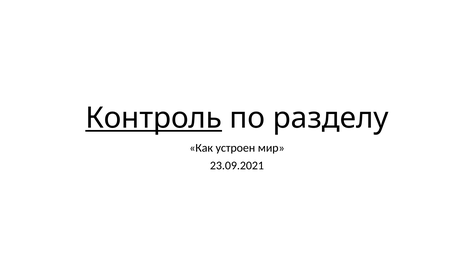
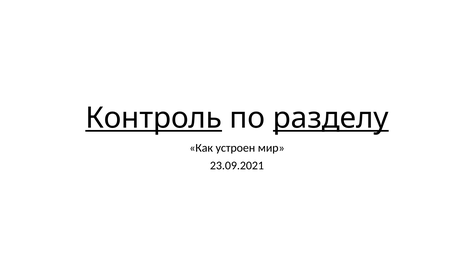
разделу underline: none -> present
